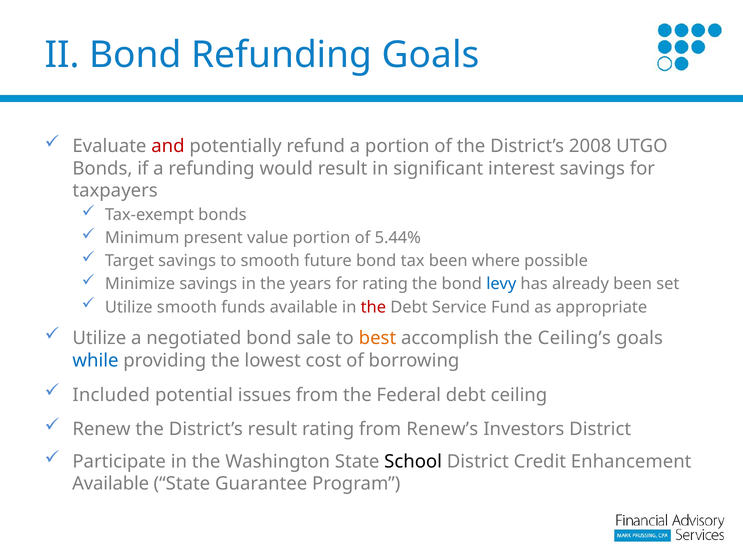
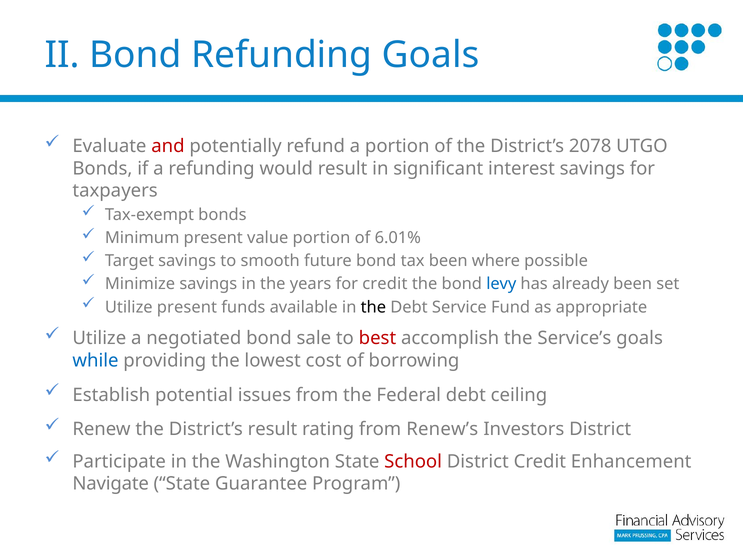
2008: 2008 -> 2078
5.44%: 5.44% -> 6.01%
for rating: rating -> credit
Utilize smooth: smooth -> present
the at (373, 307) colour: red -> black
best colour: orange -> red
Ceiling’s: Ceiling’s -> Service’s
Included: Included -> Establish
School colour: black -> red
Available at (111, 484): Available -> Navigate
